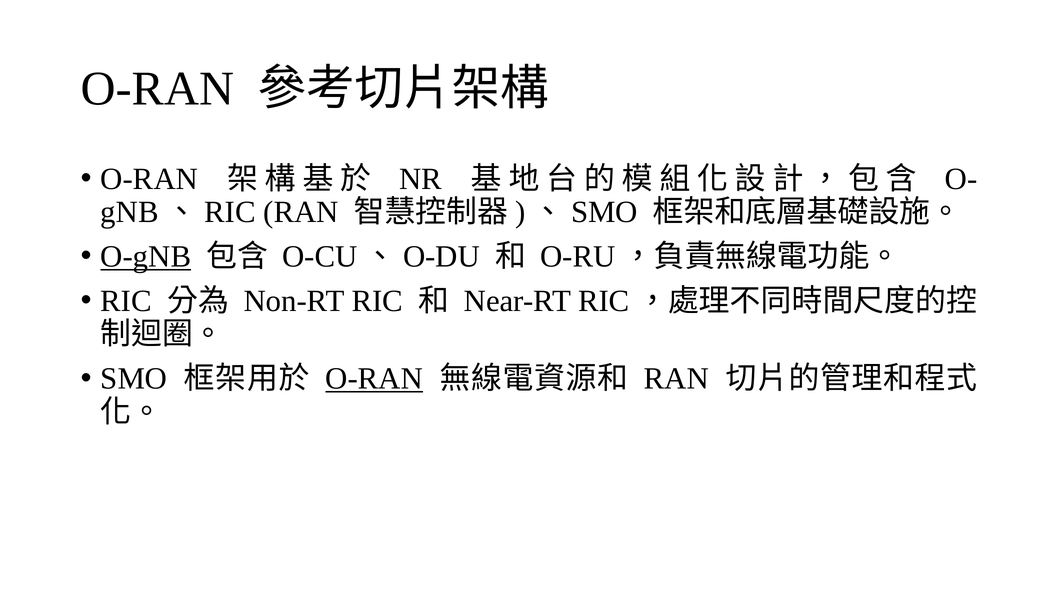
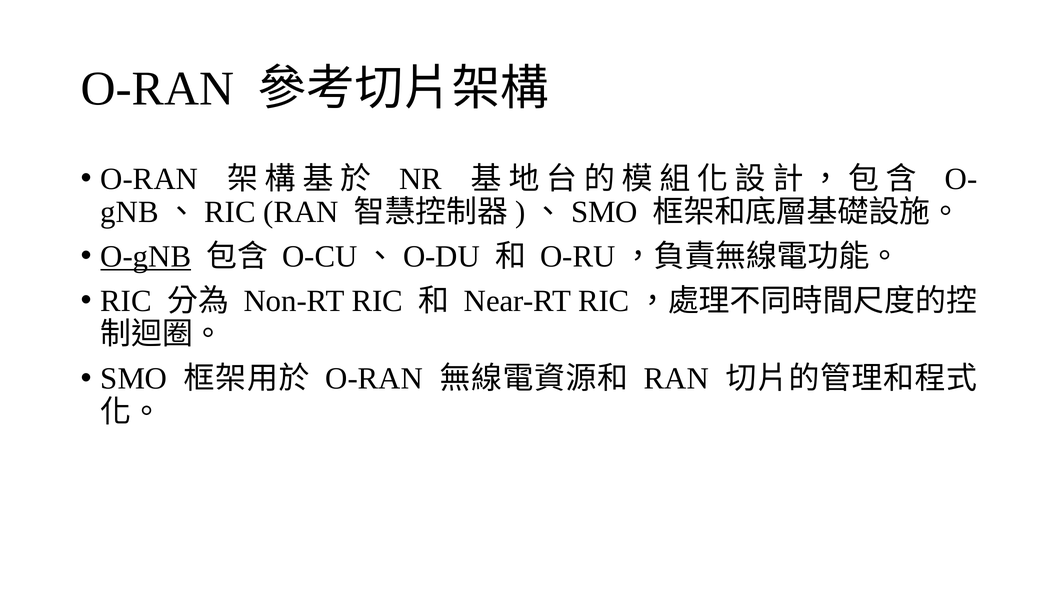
O-RAN at (374, 379) underline: present -> none
